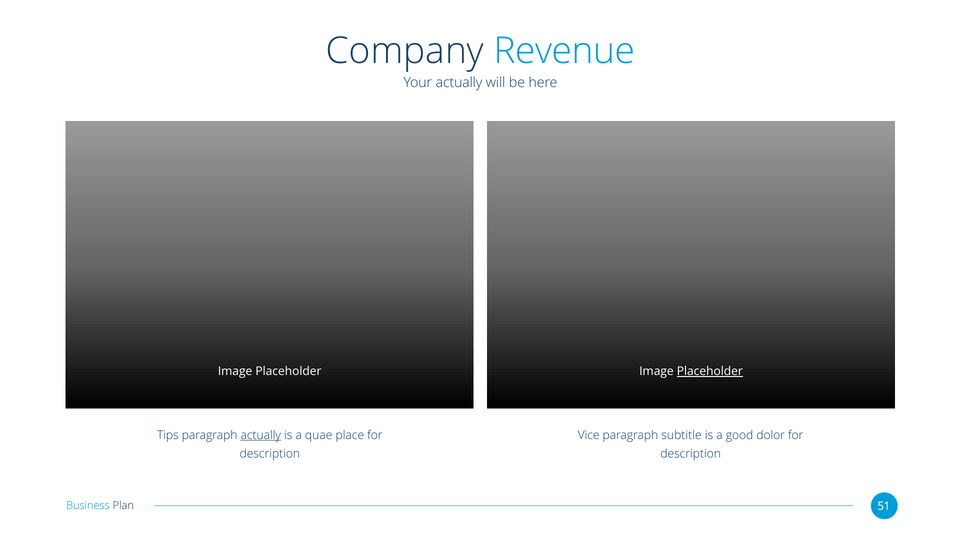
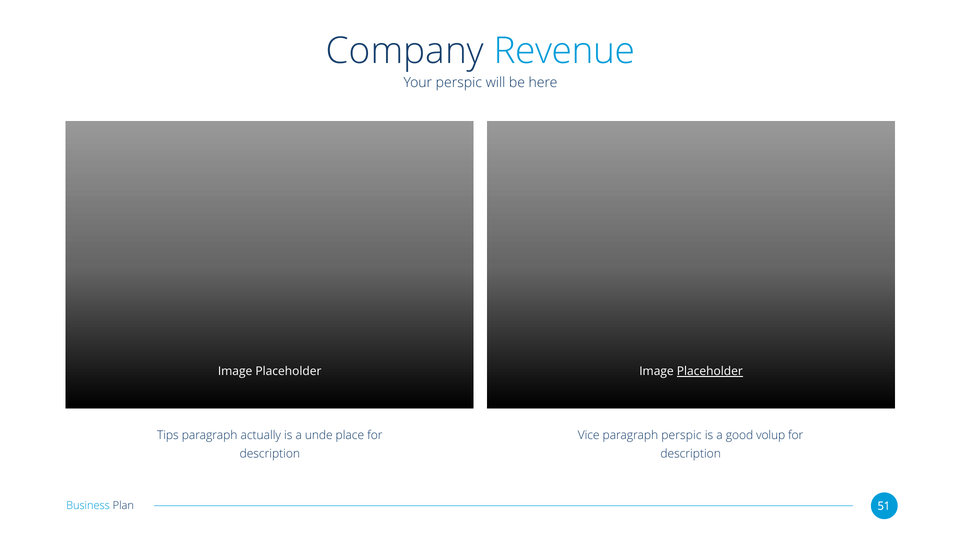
Your actually: actually -> perspic
actually at (261, 436) underline: present -> none
quae: quae -> unde
paragraph subtitle: subtitle -> perspic
dolor: dolor -> volup
